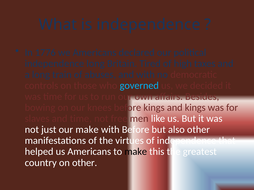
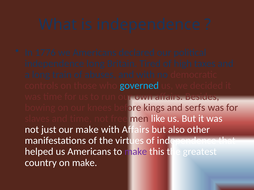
and kings: kings -> serfs
with Before: Before -> Affairs
make at (136, 152) colour: black -> purple
on other: other -> make
